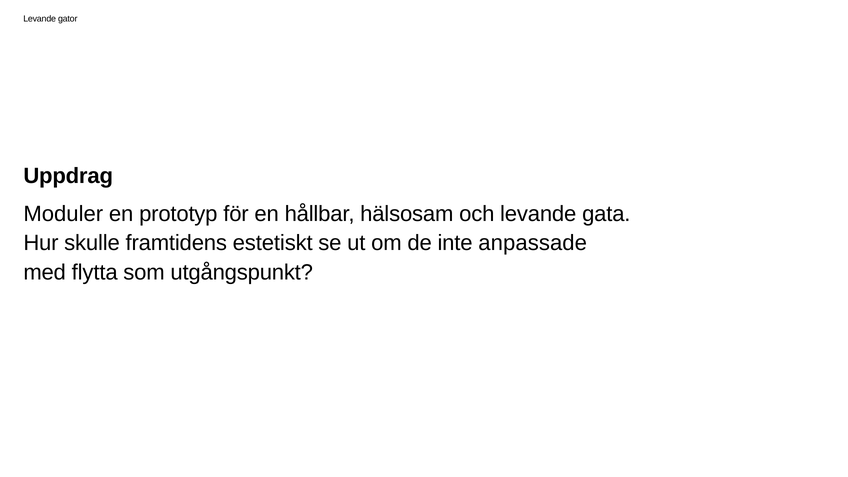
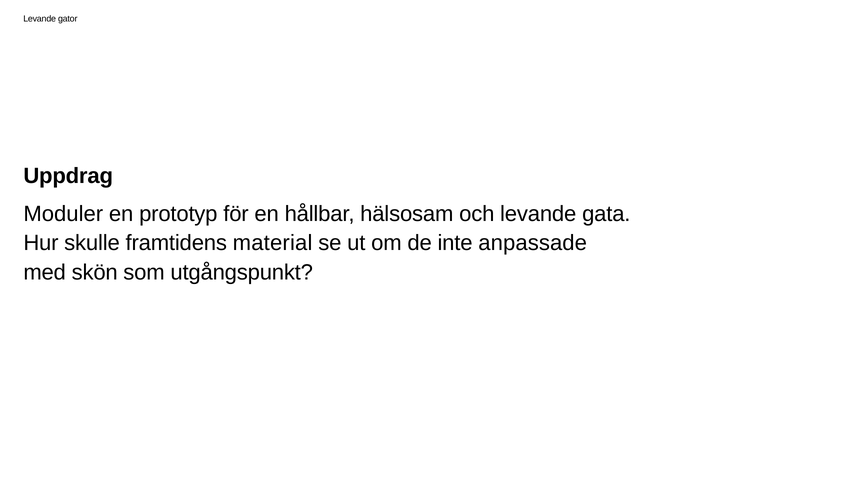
estetiskt: estetiskt -> material
flytta: flytta -> skön
